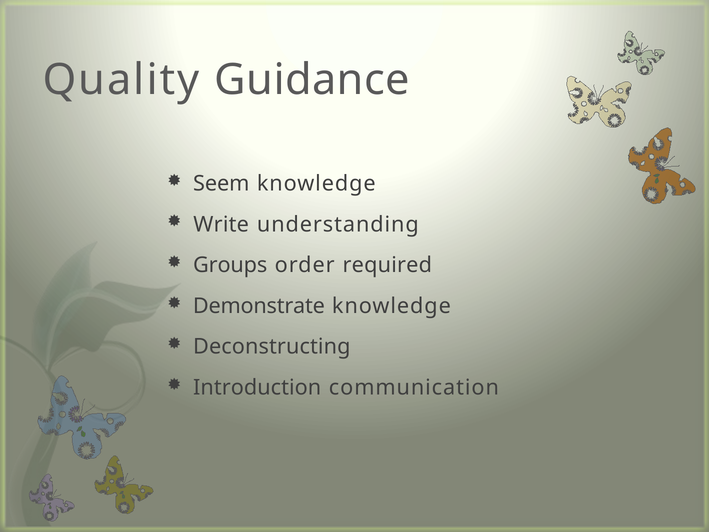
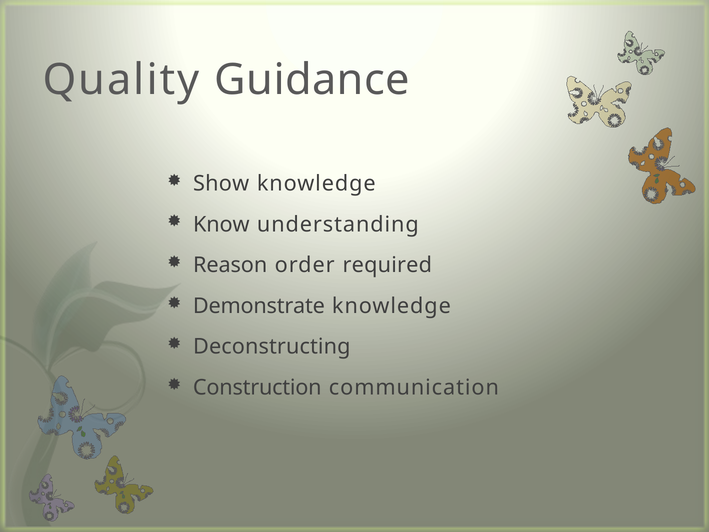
Seem: Seem -> Show
Write: Write -> Know
Groups: Groups -> Reason
Introduction: Introduction -> Construction
